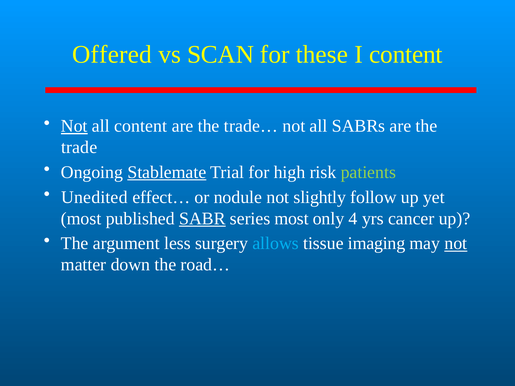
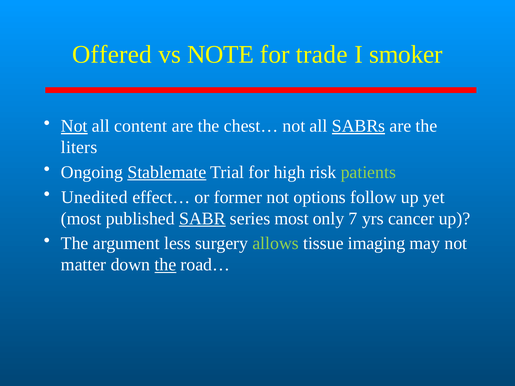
SCAN: SCAN -> NOTE
these: these -> trade
I content: content -> smoker
trade…: trade… -> chest…
SABRs underline: none -> present
trade: trade -> liters
nodule: nodule -> former
slightly: slightly -> options
4: 4 -> 7
allows colour: light blue -> light green
not at (456, 244) underline: present -> none
the at (165, 265) underline: none -> present
